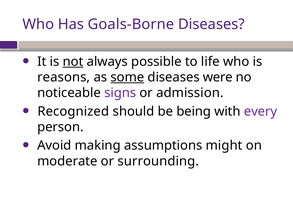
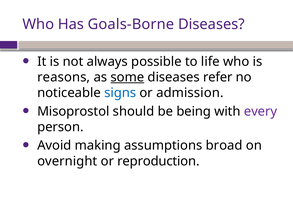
not underline: present -> none
were: were -> refer
signs colour: purple -> blue
Recognized: Recognized -> Misoprostol
might: might -> broad
moderate: moderate -> overnight
surrounding: surrounding -> reproduction
